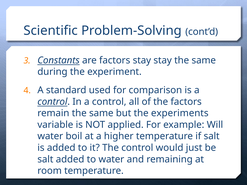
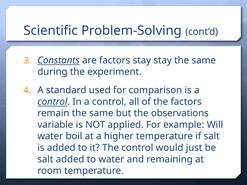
experiments: experiments -> observations
